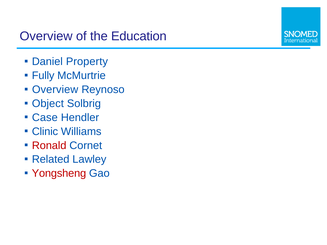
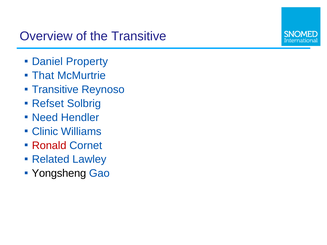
the Education: Education -> Transitive
Fully: Fully -> That
Overview at (55, 90): Overview -> Transitive
Object: Object -> Refset
Case: Case -> Need
Yongsheng colour: red -> black
